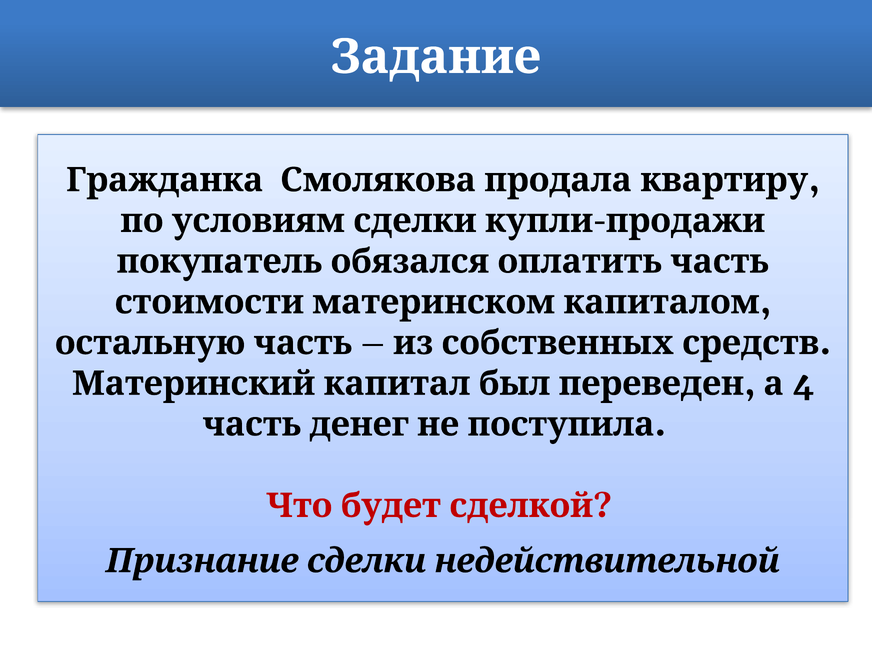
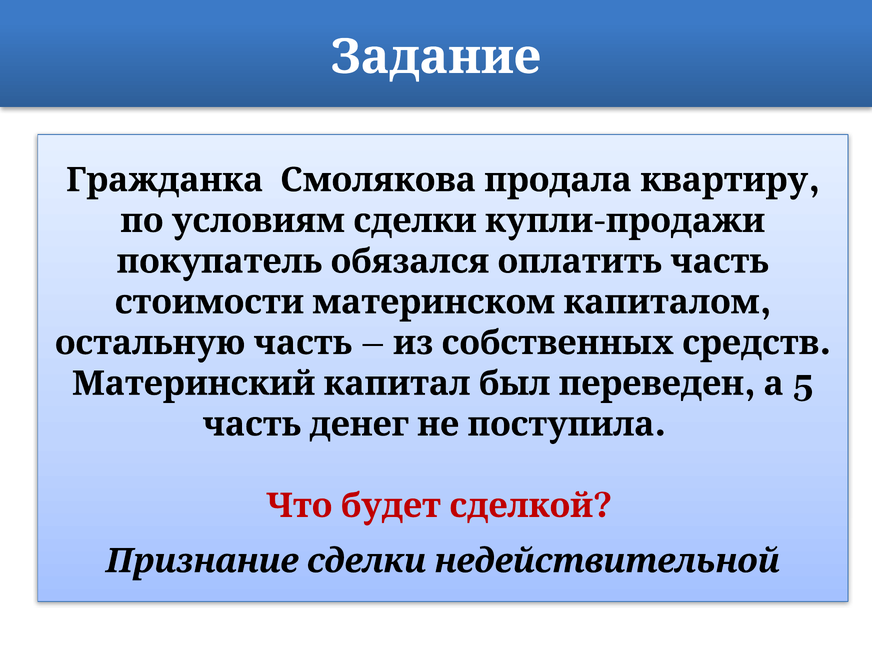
4: 4 -> 5
